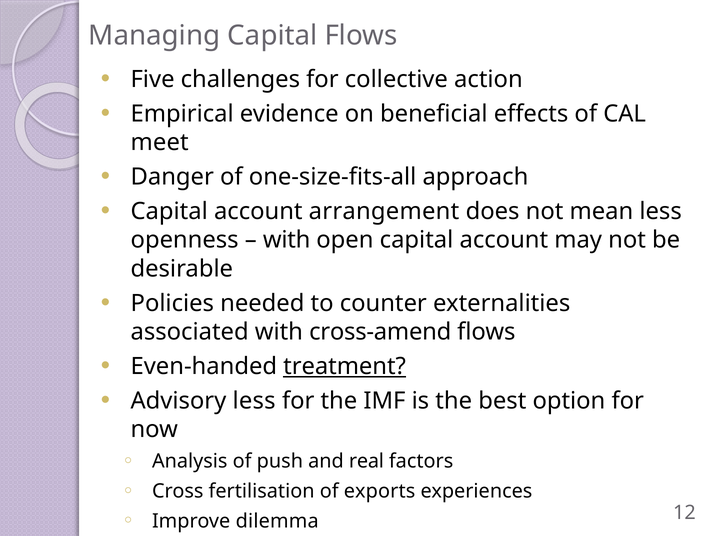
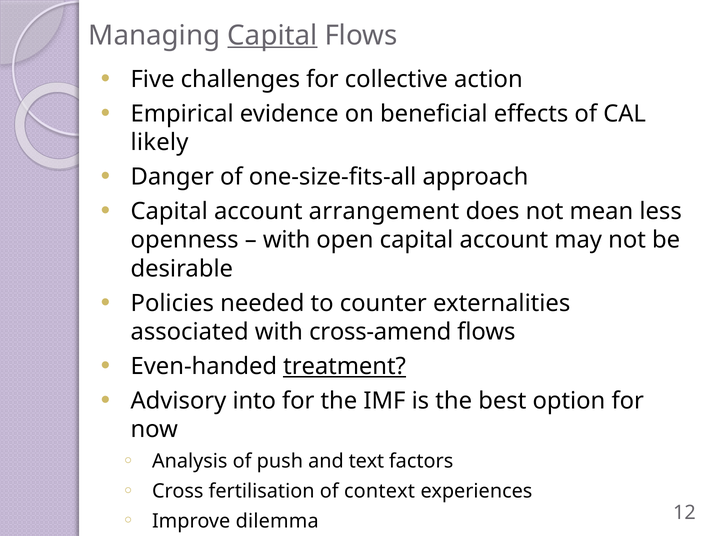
Capital at (272, 35) underline: none -> present
meet: meet -> likely
Advisory less: less -> into
real: real -> text
exports: exports -> context
